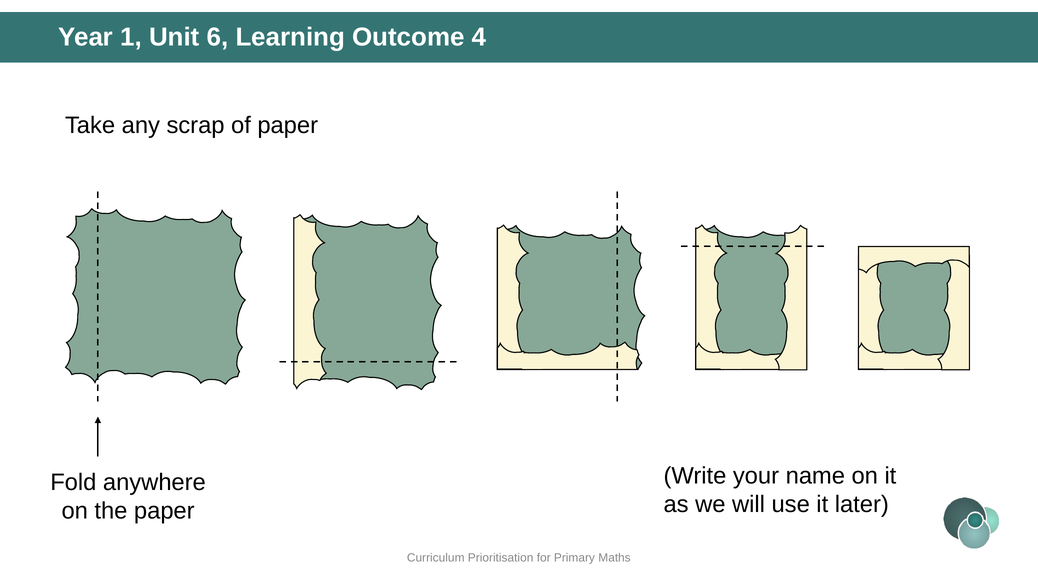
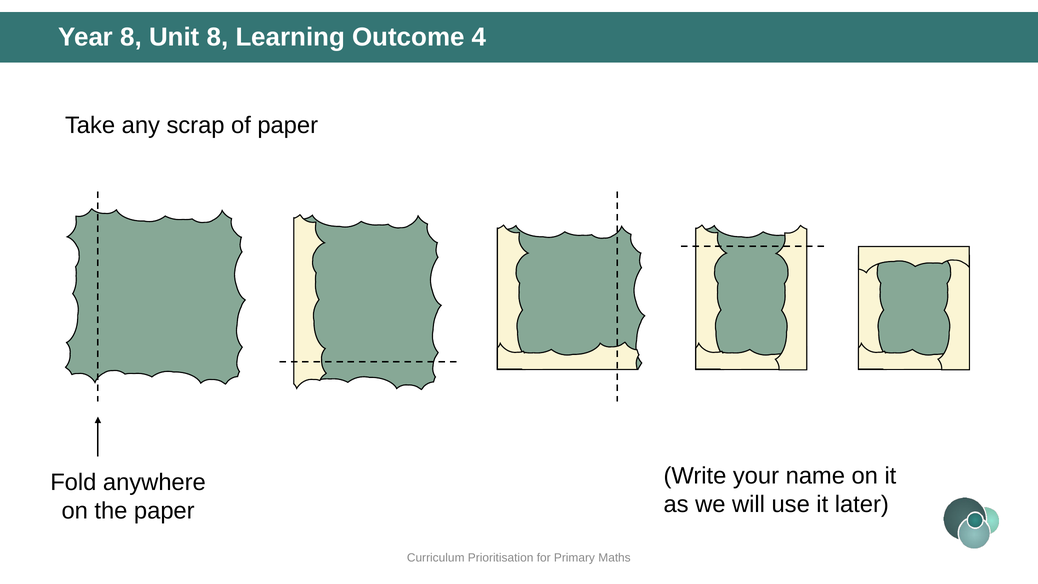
Year 1: 1 -> 8
Unit 6: 6 -> 8
